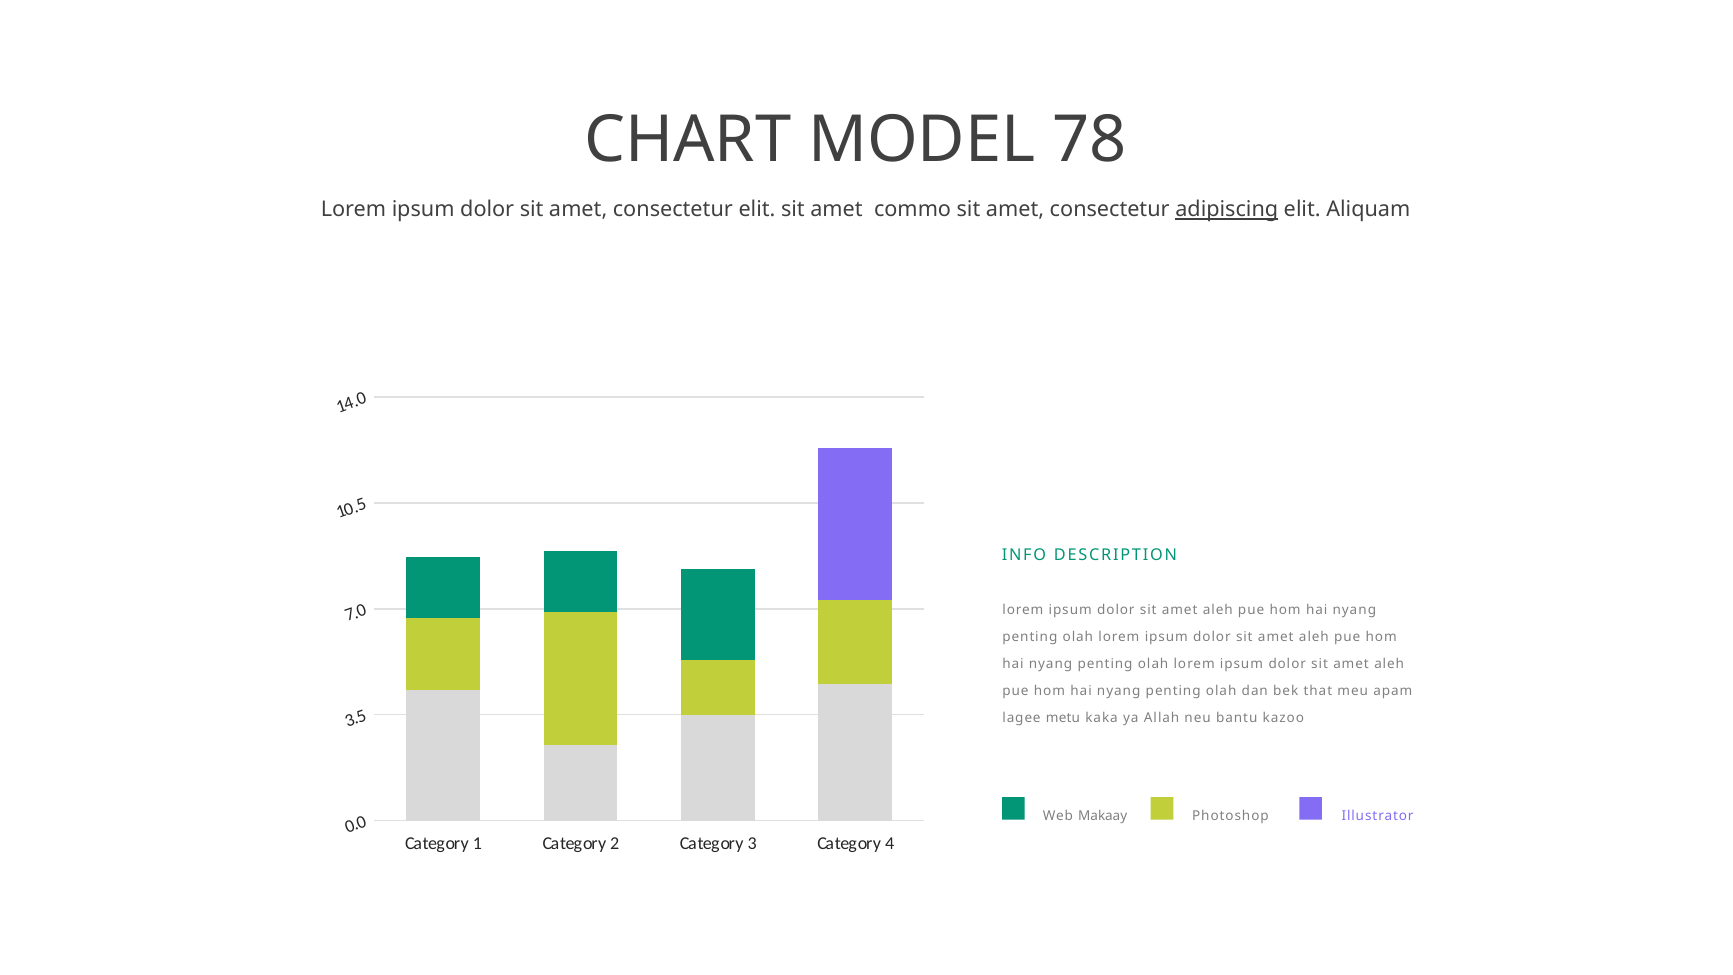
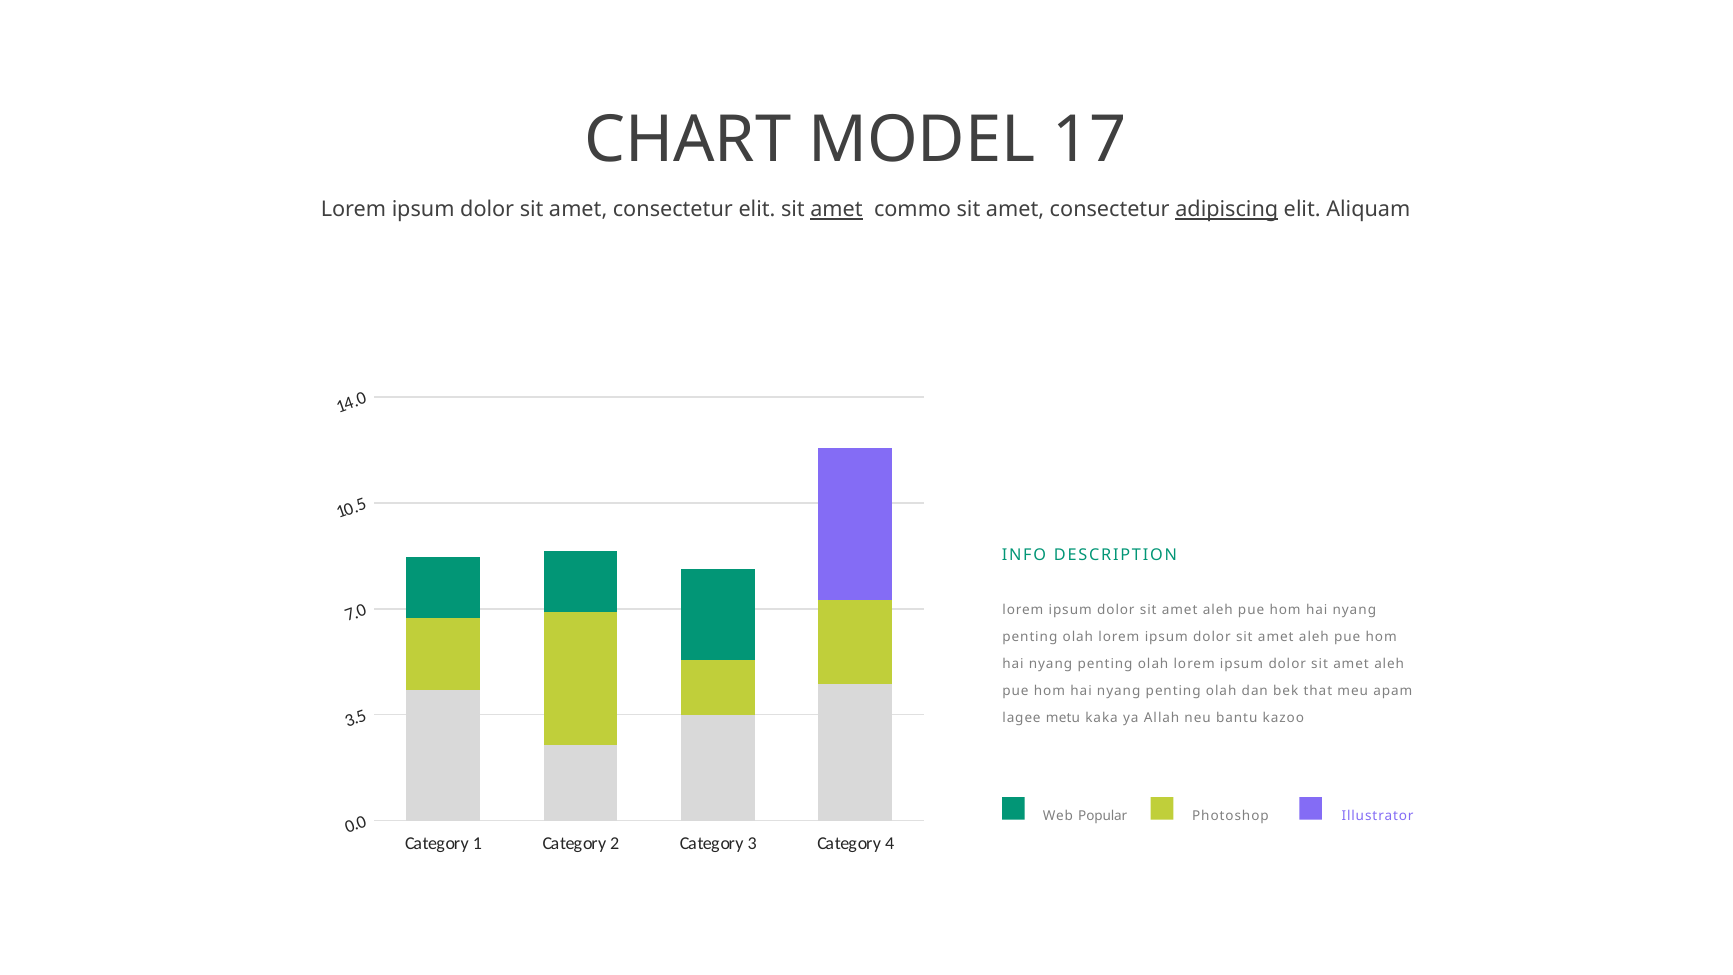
78: 78 -> 17
amet at (836, 210) underline: none -> present
Makaay: Makaay -> Popular
